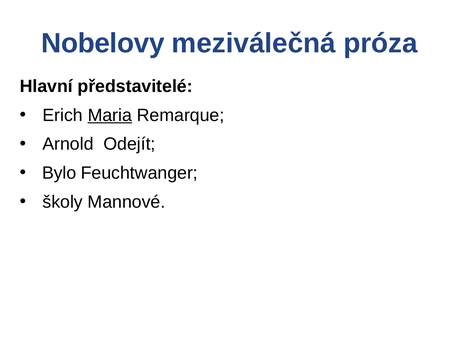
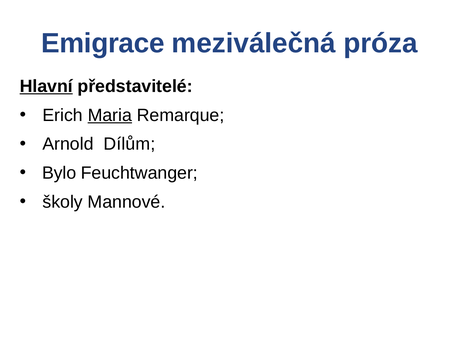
Nobelovy: Nobelovy -> Emigrace
Hlavní underline: none -> present
Odejít: Odejít -> Dílům
